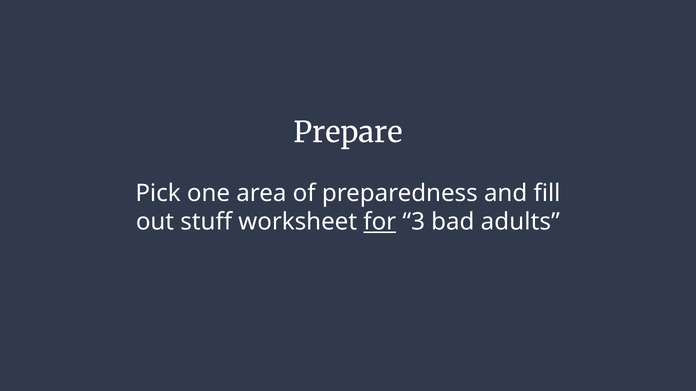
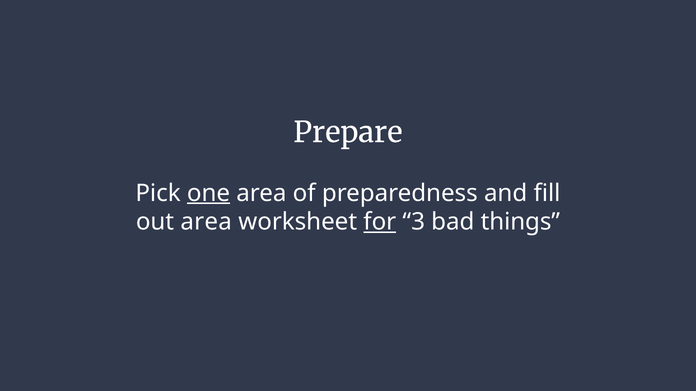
one underline: none -> present
out stuff: stuff -> area
adults: adults -> things
